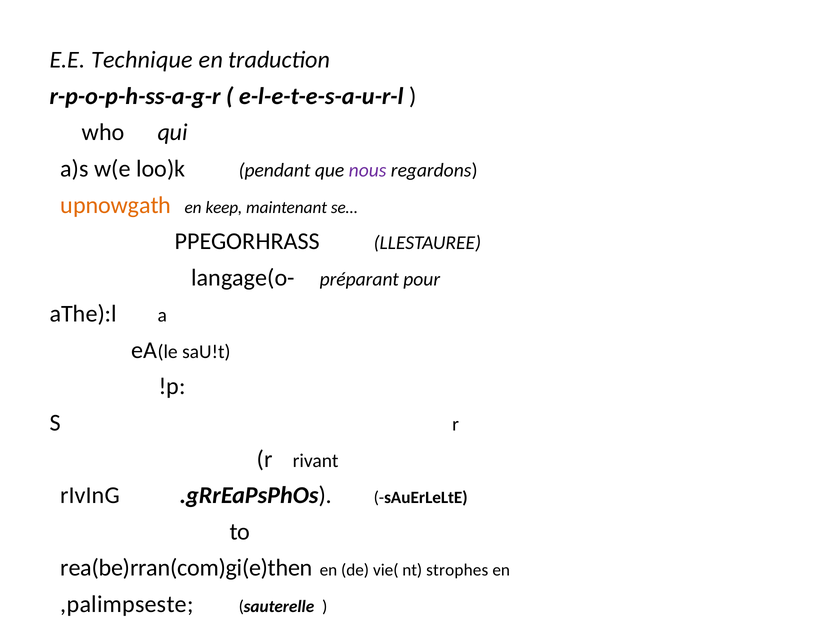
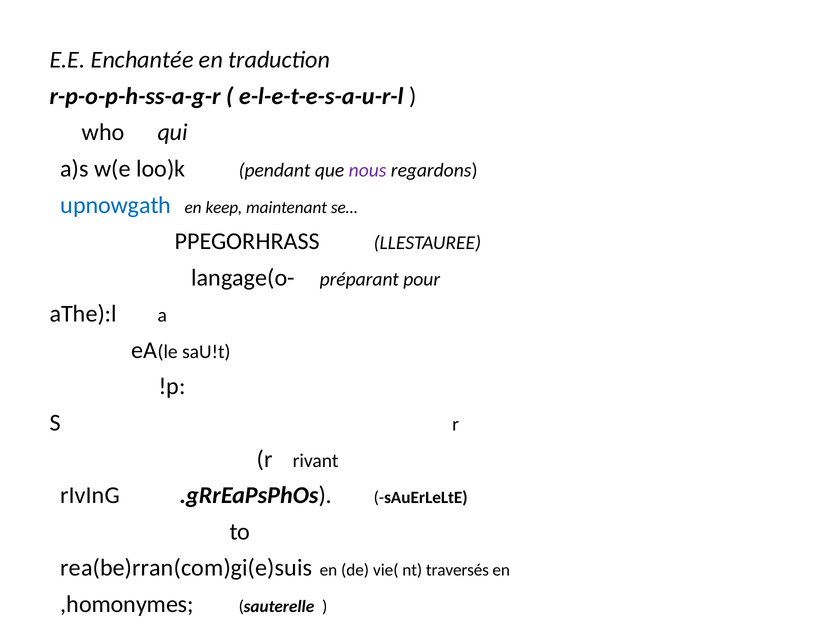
Technique: Technique -> Enchantée
upnowgath colour: orange -> blue
rea(be)rran(com)gi(e)then: rea(be)rran(com)gi(e)then -> rea(be)rran(com)gi(e)suis
strophes: strophes -> traversés
,palimpseste: ,palimpseste -> ,homonymes
